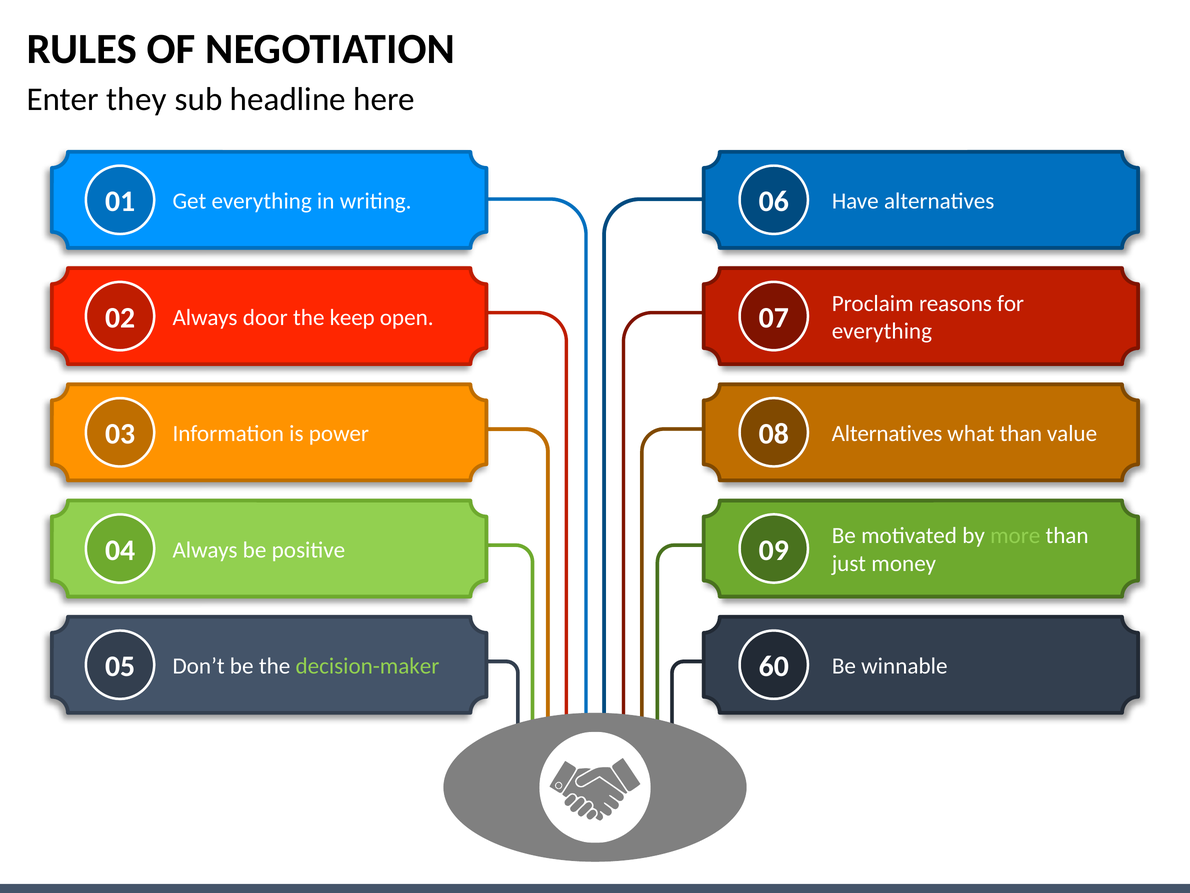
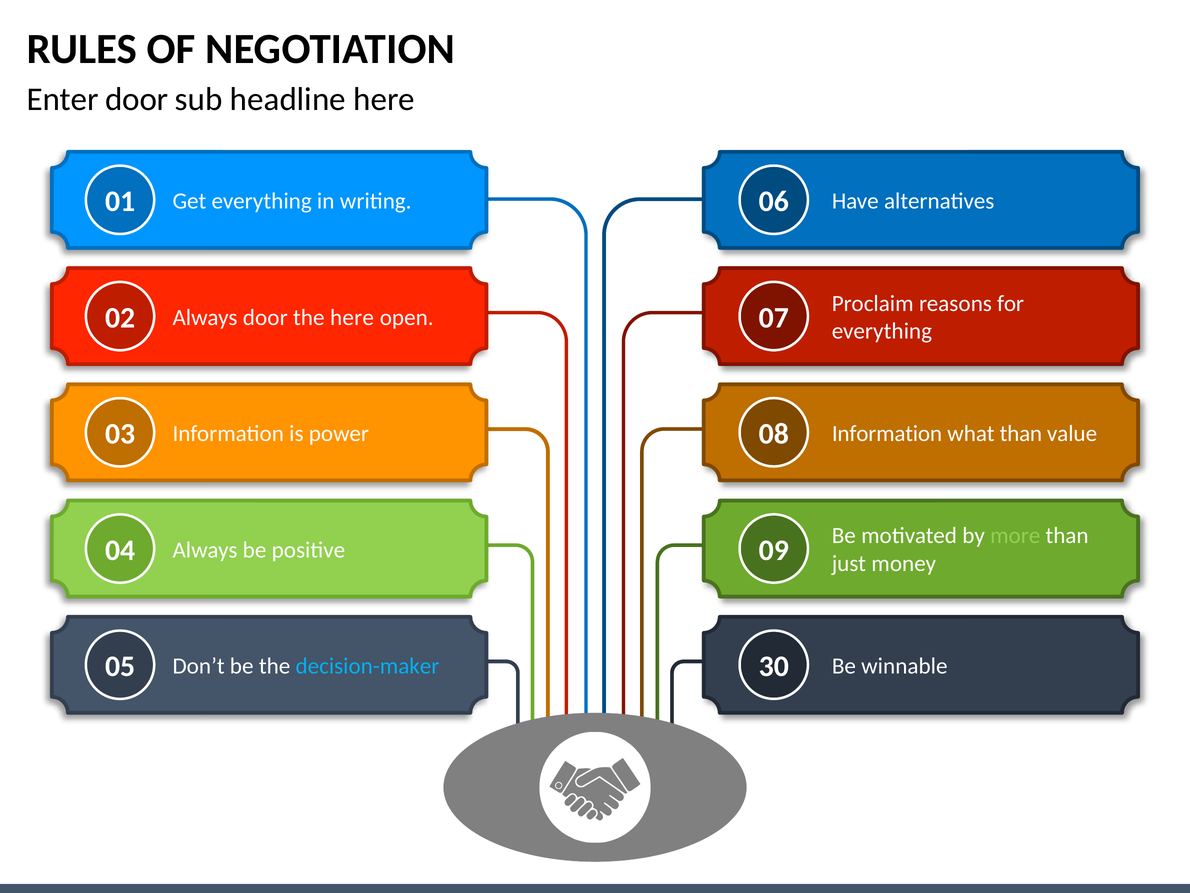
Enter they: they -> door
the keep: keep -> here
Alternatives at (887, 433): Alternatives -> Information
60: 60 -> 30
decision-maker colour: light green -> light blue
